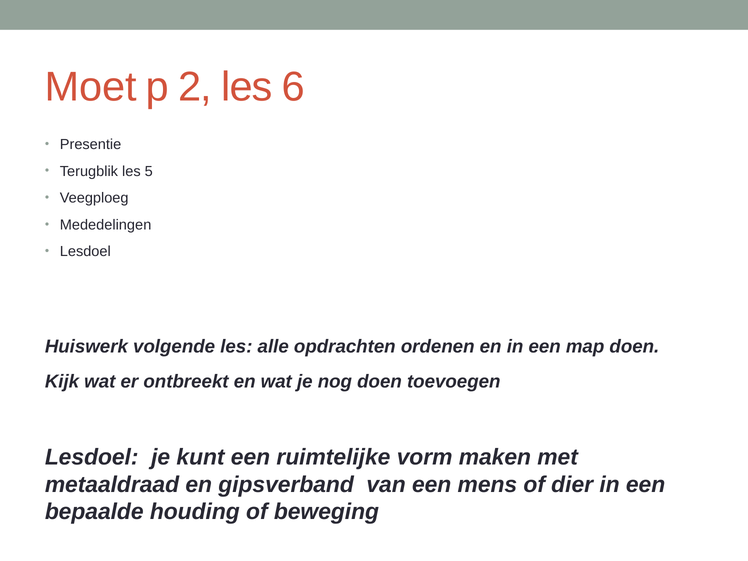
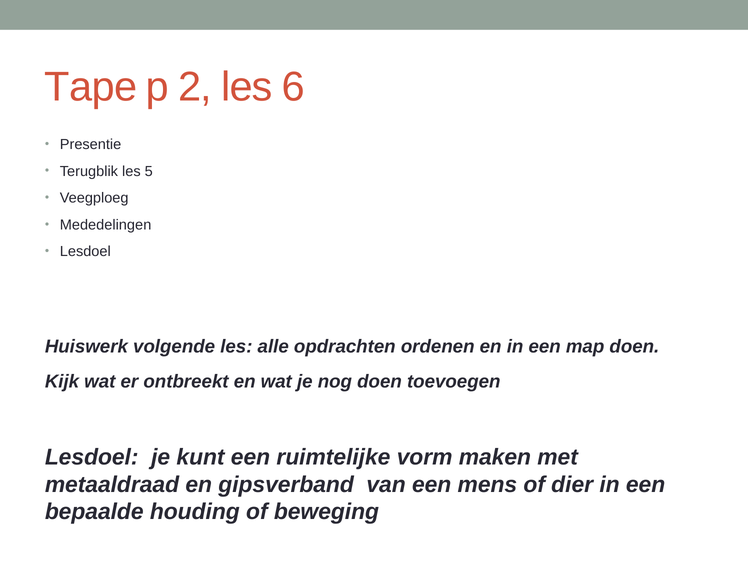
Moet: Moet -> Tape
